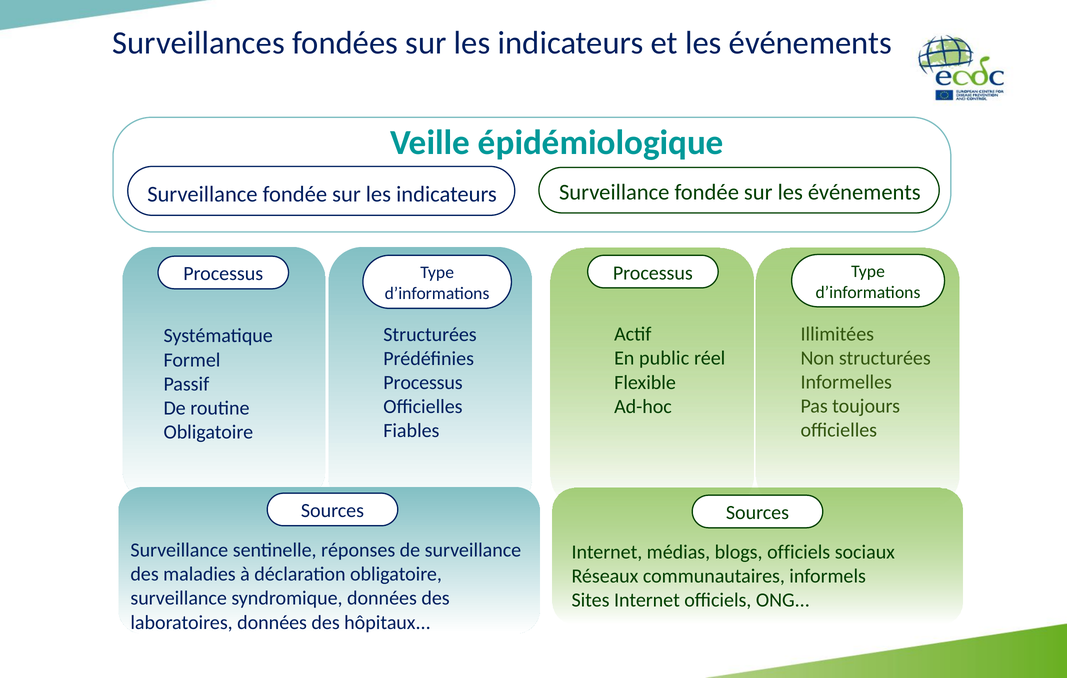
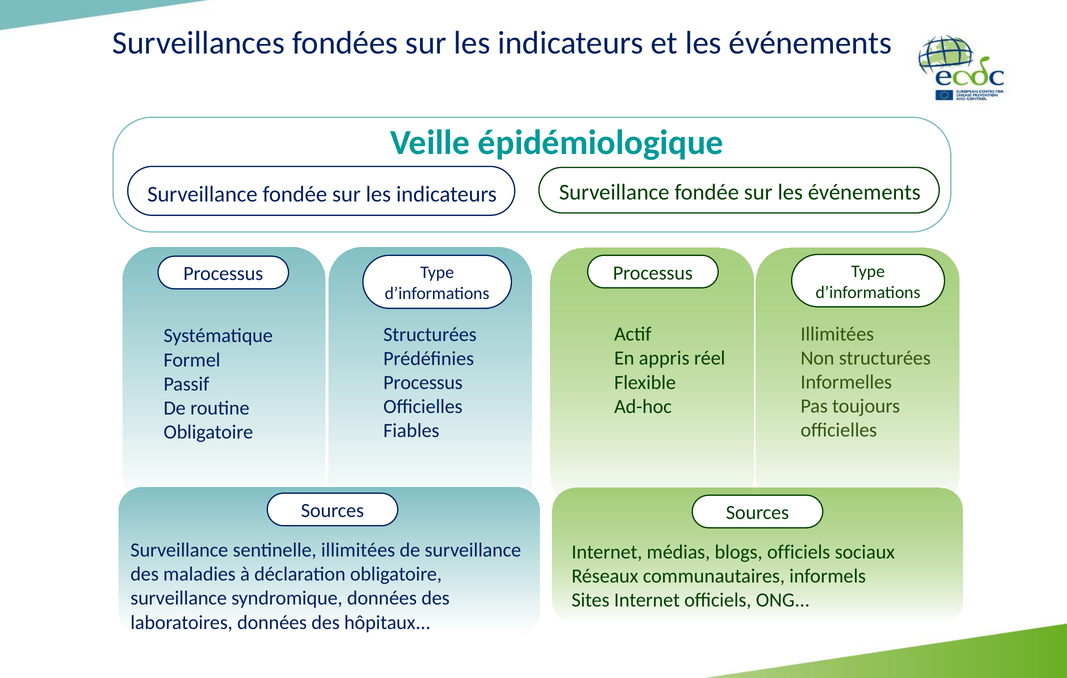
public: public -> appris
sentinelle réponses: réponses -> illimitées
